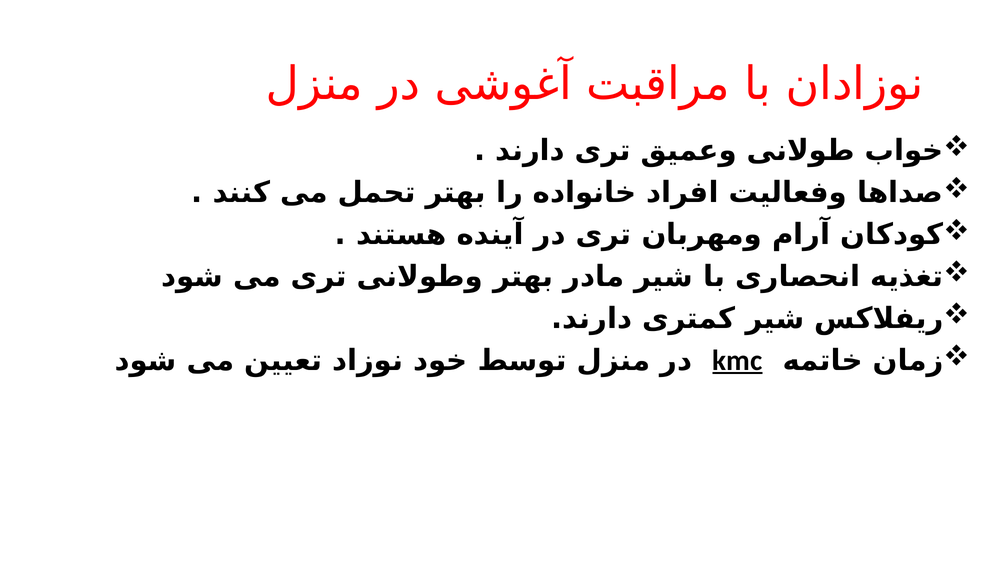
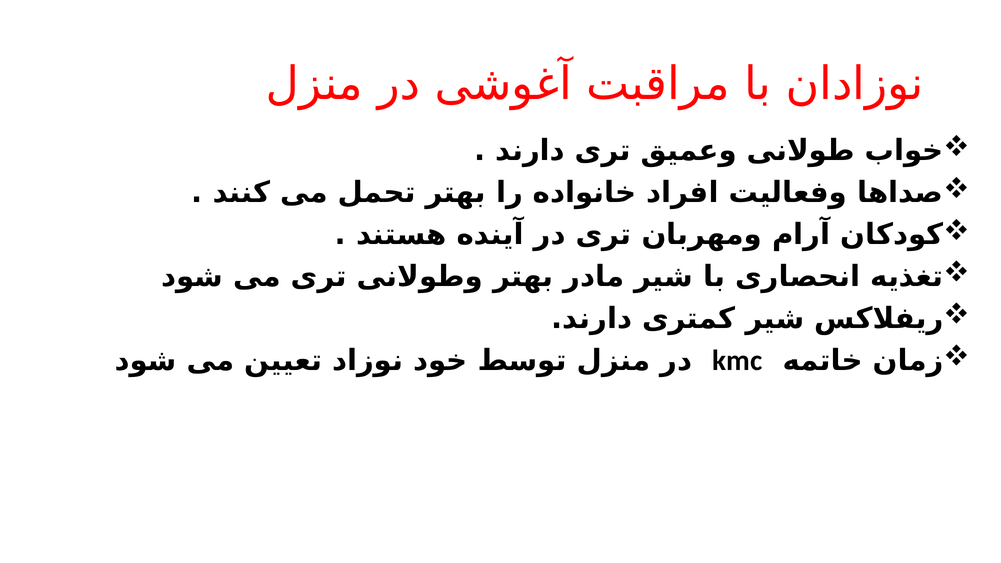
kmc underline: present -> none
